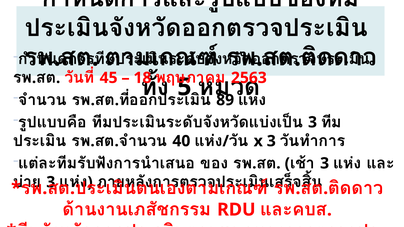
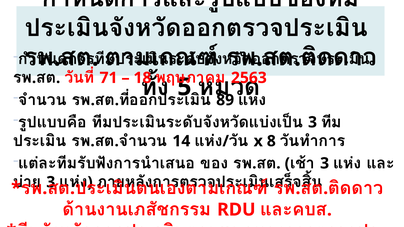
45: 45 -> 71
40: 40 -> 14
x 3: 3 -> 8
